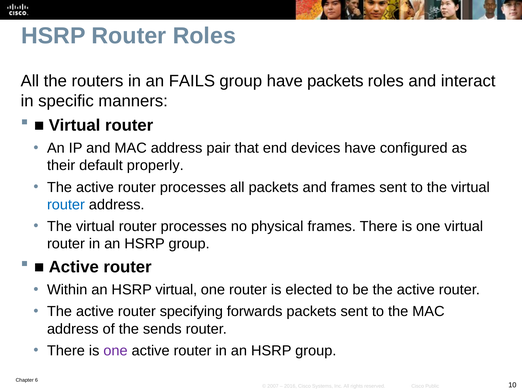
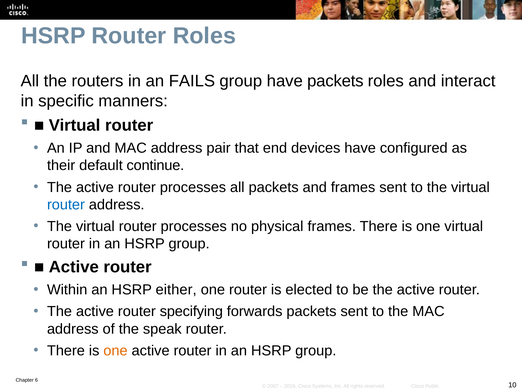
properly: properly -> continue
HSRP virtual: virtual -> either
sends: sends -> speak
one at (116, 351) colour: purple -> orange
